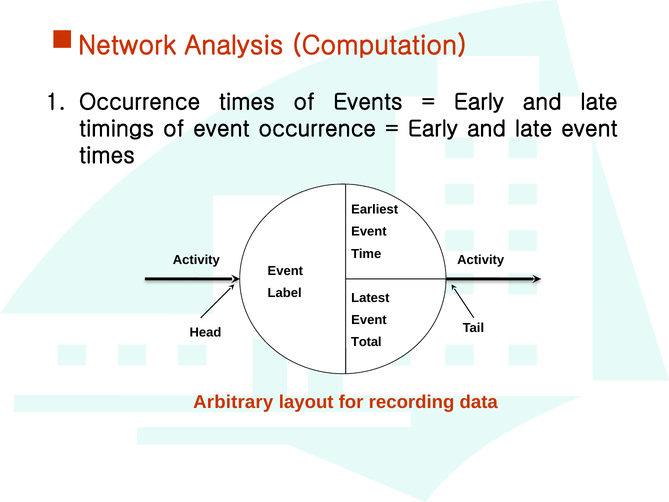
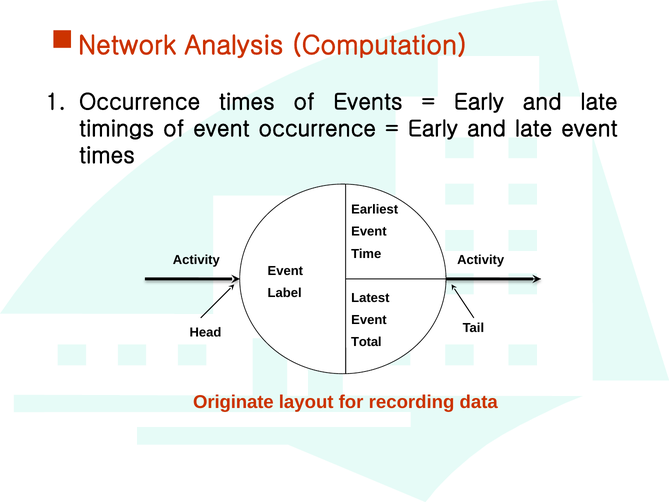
Arbitrary: Arbitrary -> Originate
